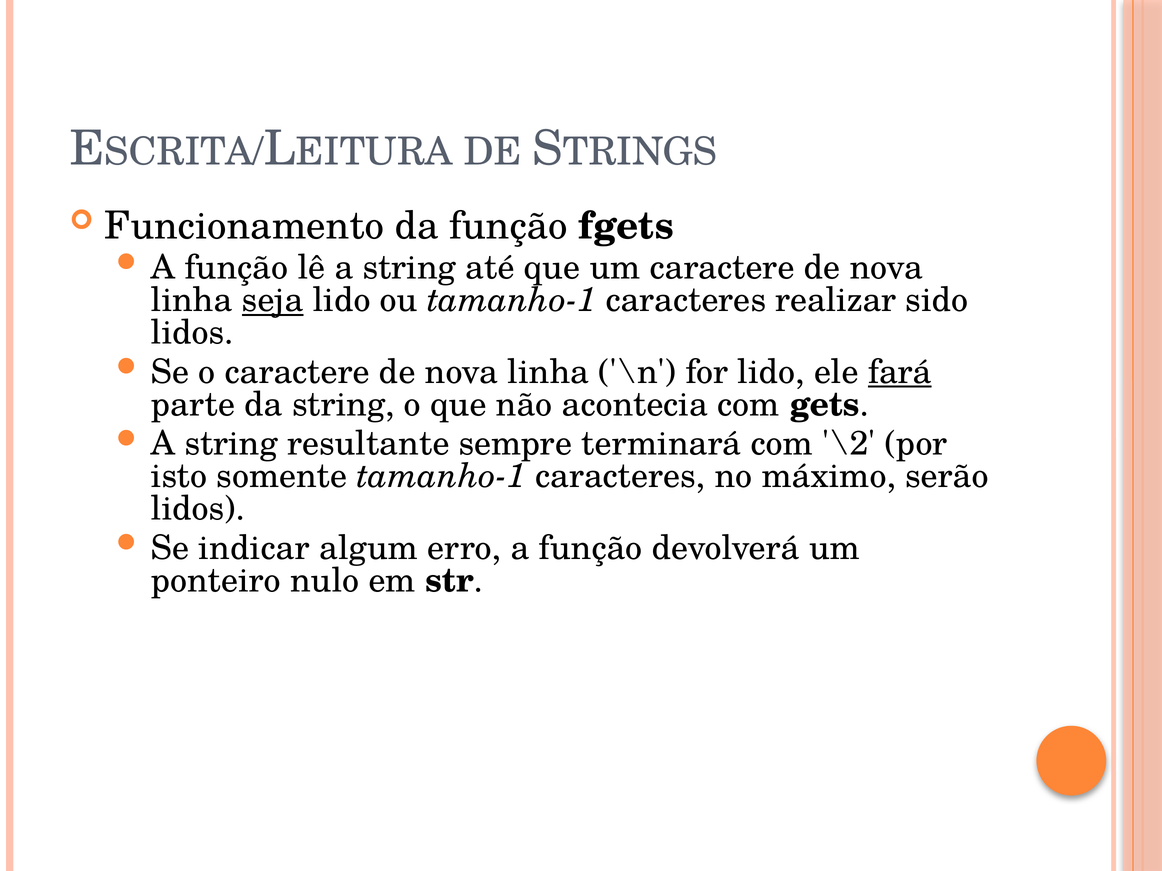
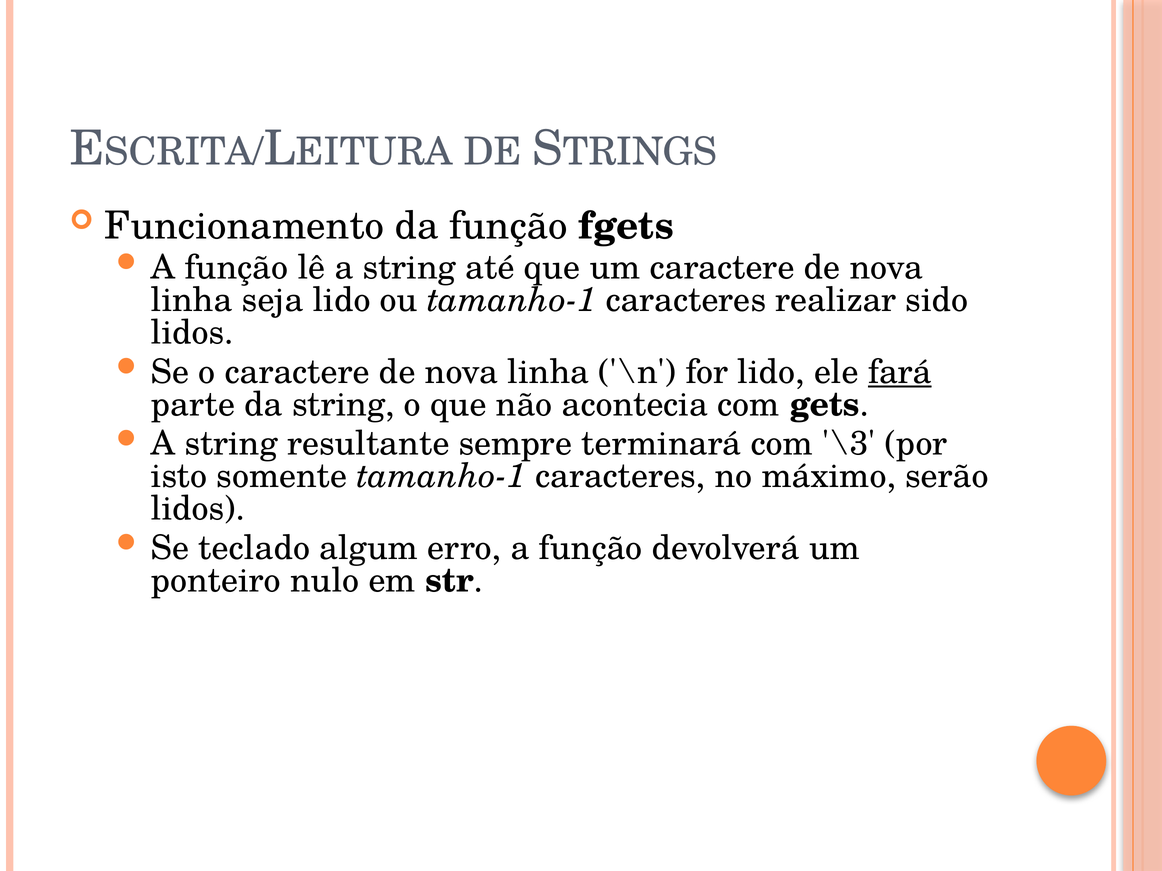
seja underline: present -> none
\2: \2 -> \3
indicar: indicar -> teclado
